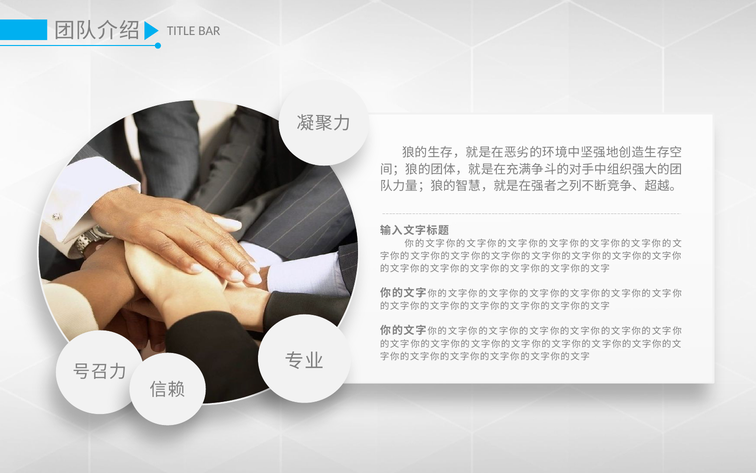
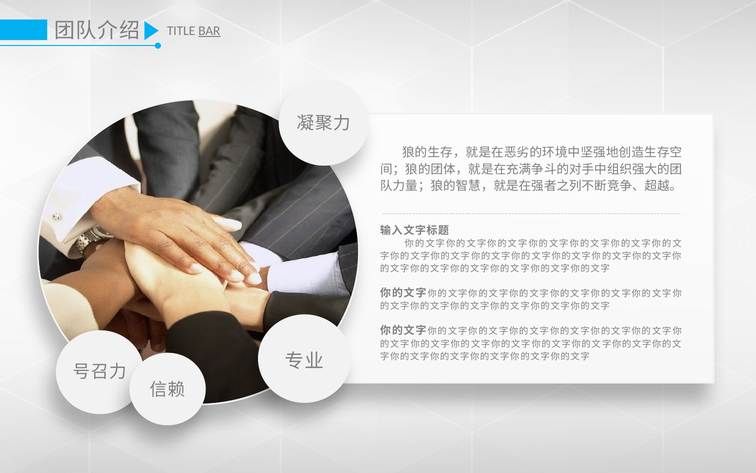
BAR underline: none -> present
